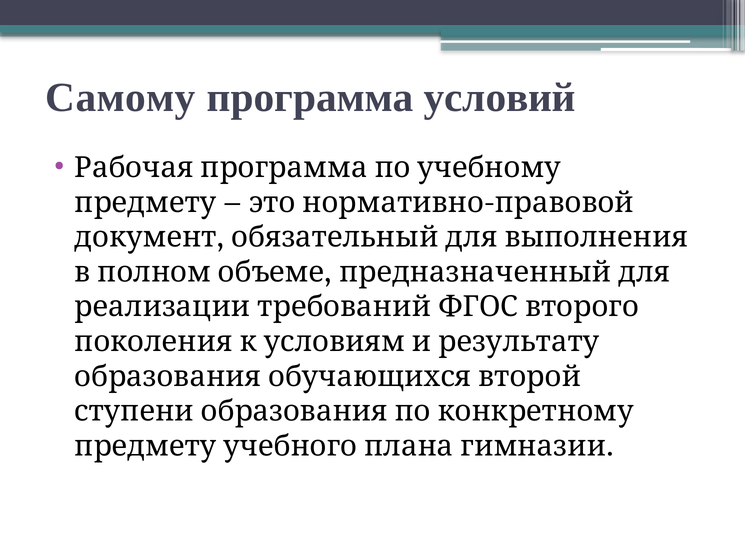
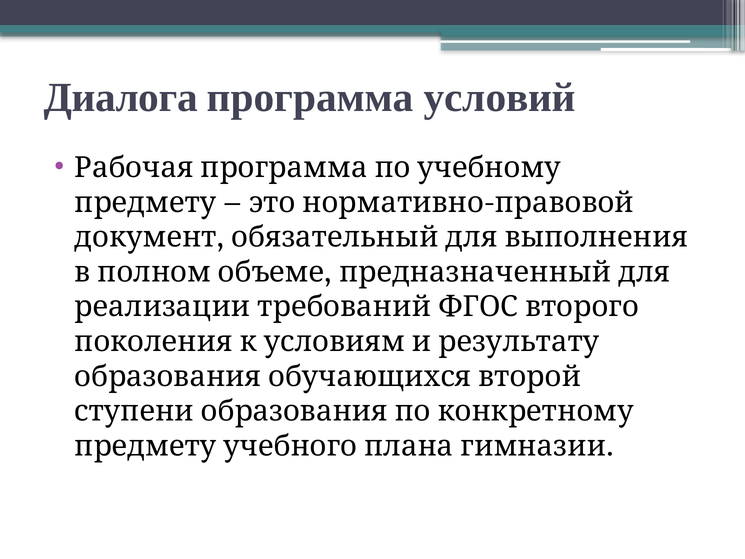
Самому: Самому -> Диалога
